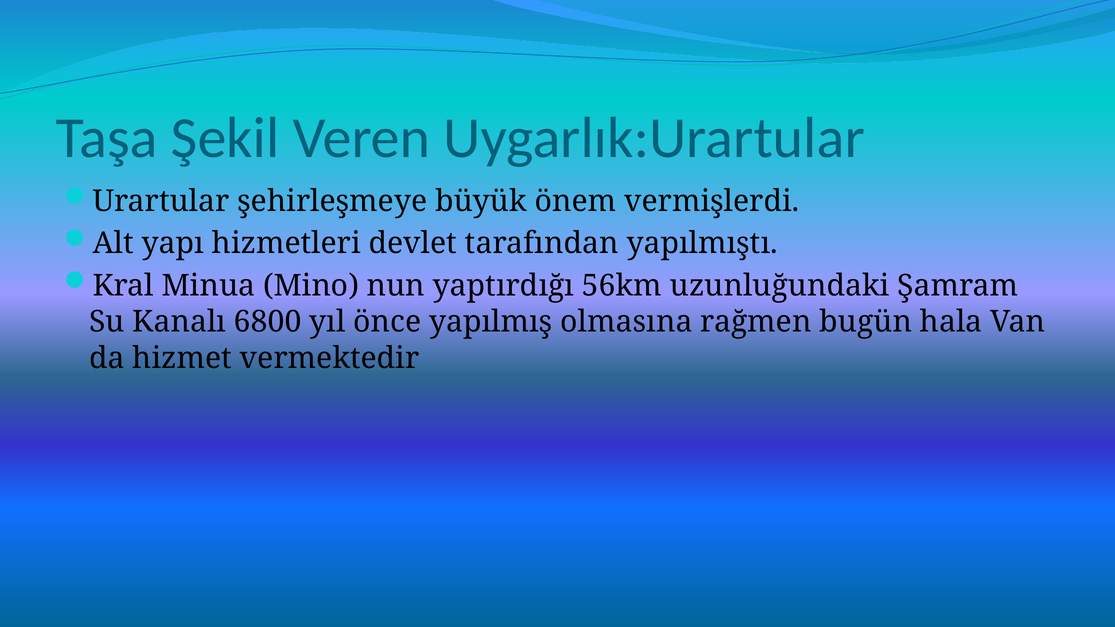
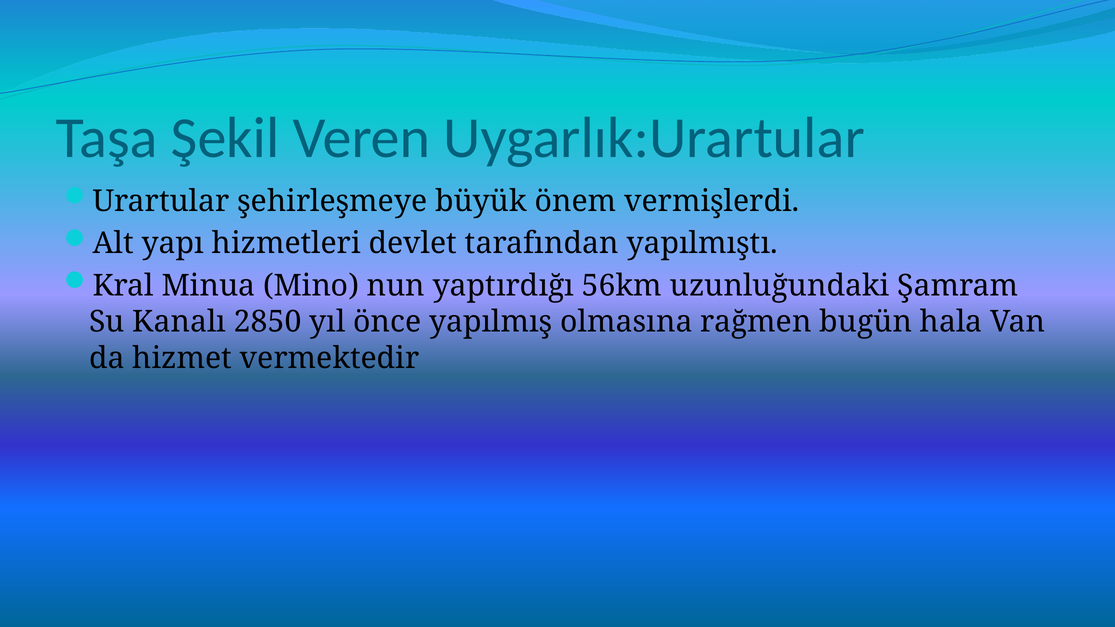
6800: 6800 -> 2850
